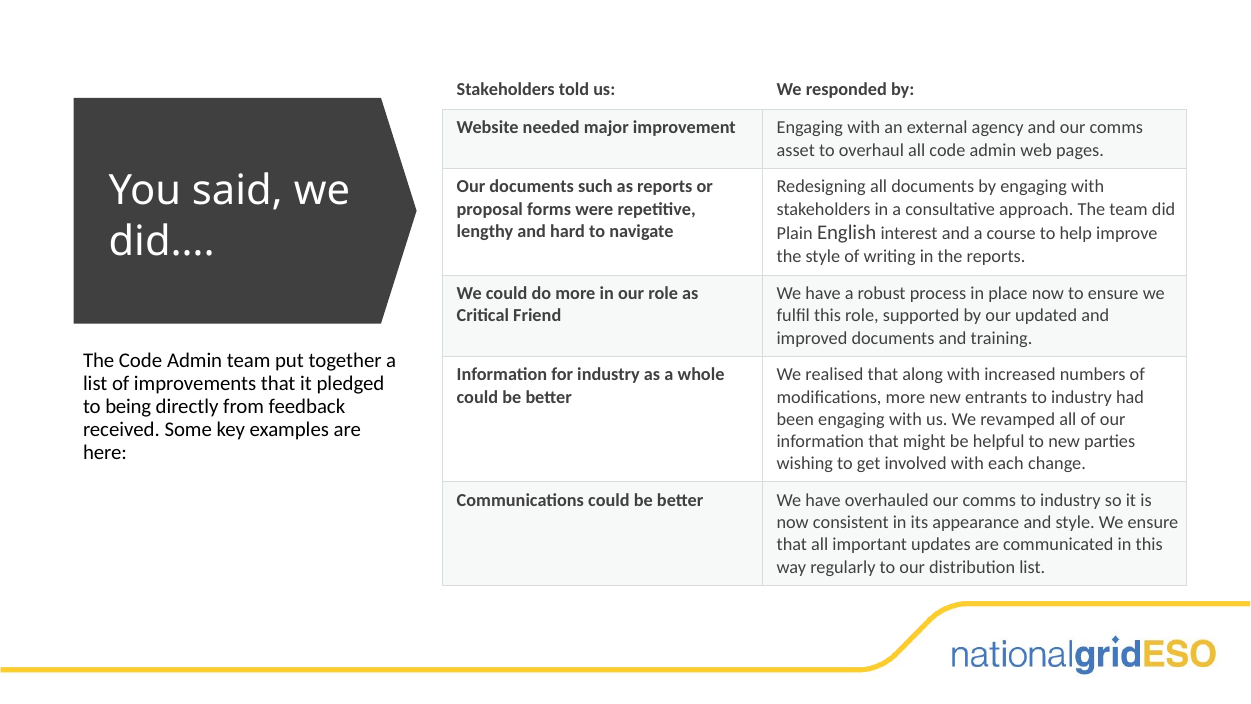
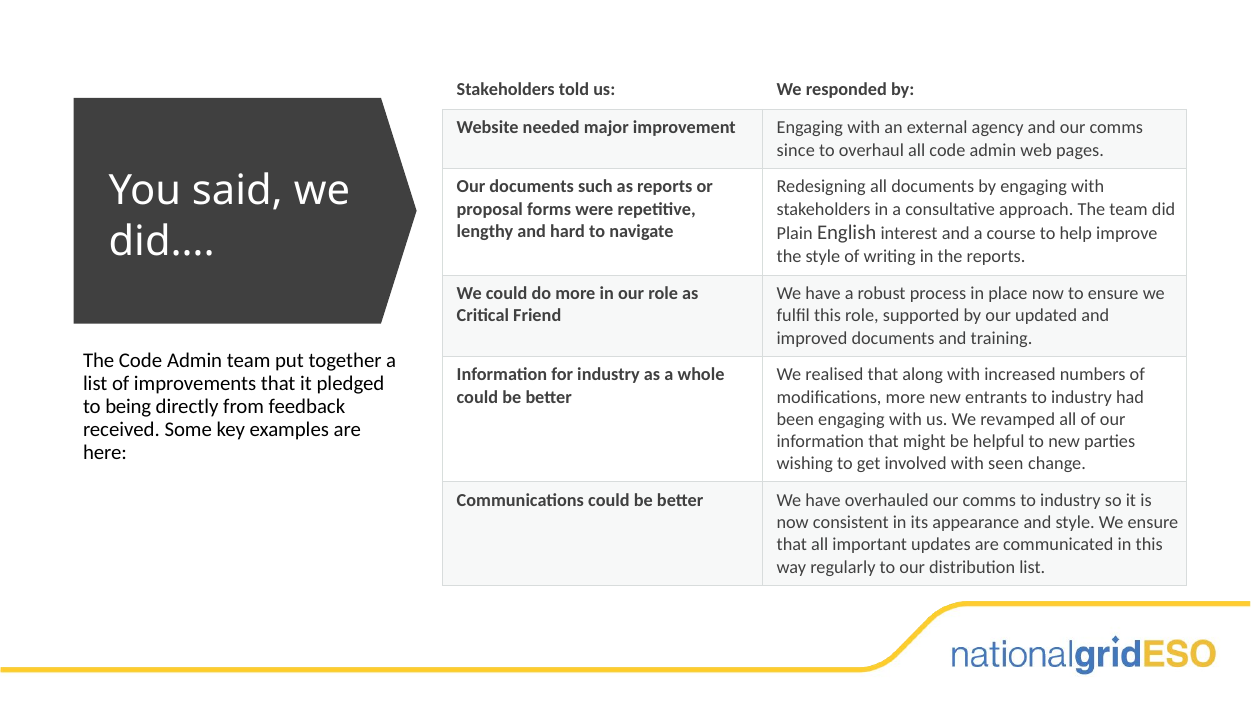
asset: asset -> since
each: each -> seen
